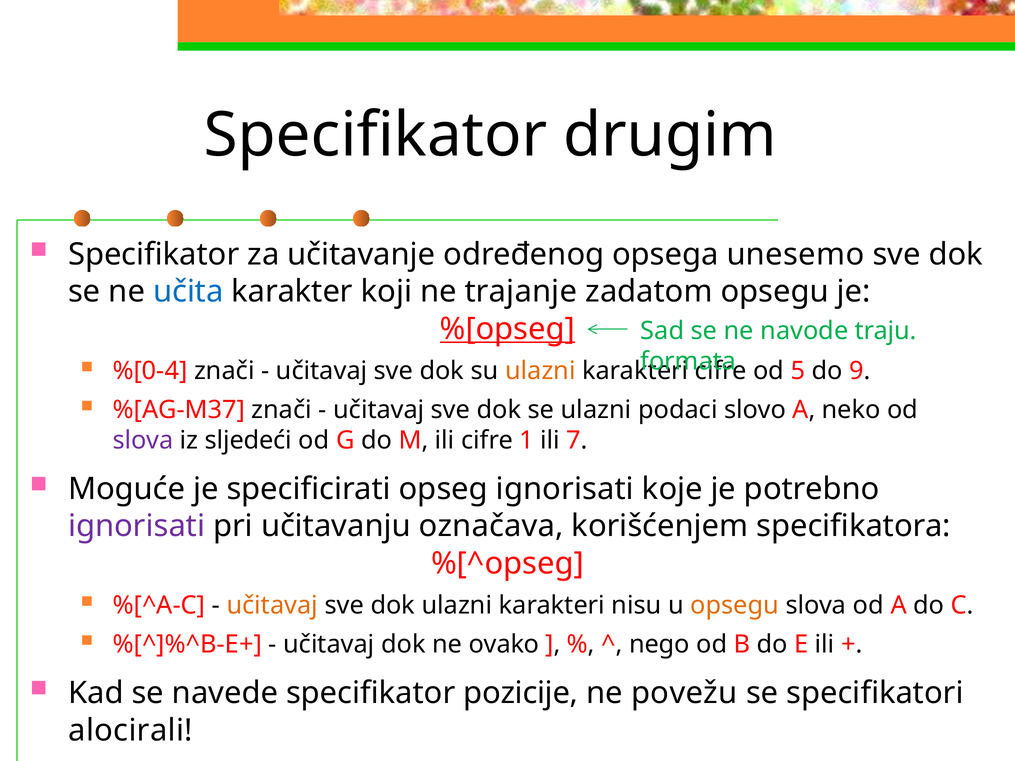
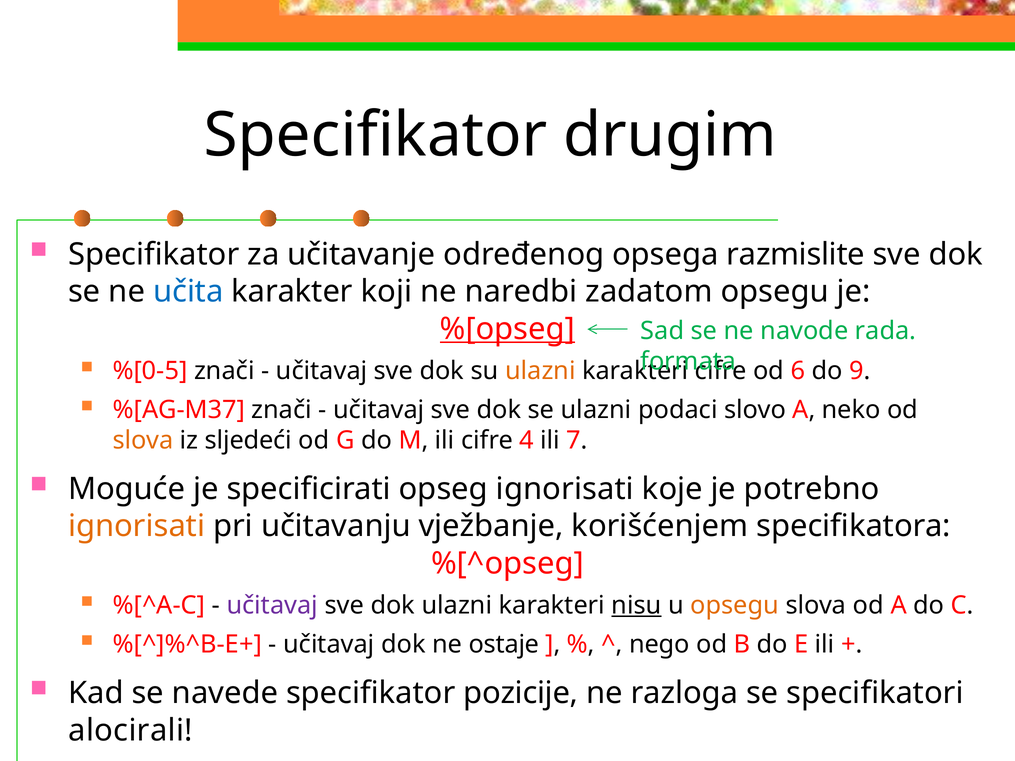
unesemo: unesemo -> razmislite
trajanje: trajanje -> naredbi
traju: traju -> rada
%[0-4: %[0-4 -> %[0-5
5: 5 -> 6
slova at (143, 440) colour: purple -> orange
1: 1 -> 4
ignorisati at (137, 526) colour: purple -> orange
označava: označava -> vježbanje
učitavaj at (272, 606) colour: orange -> purple
nisu underline: none -> present
ovako: ovako -> ostaje
povežu: povežu -> razloga
